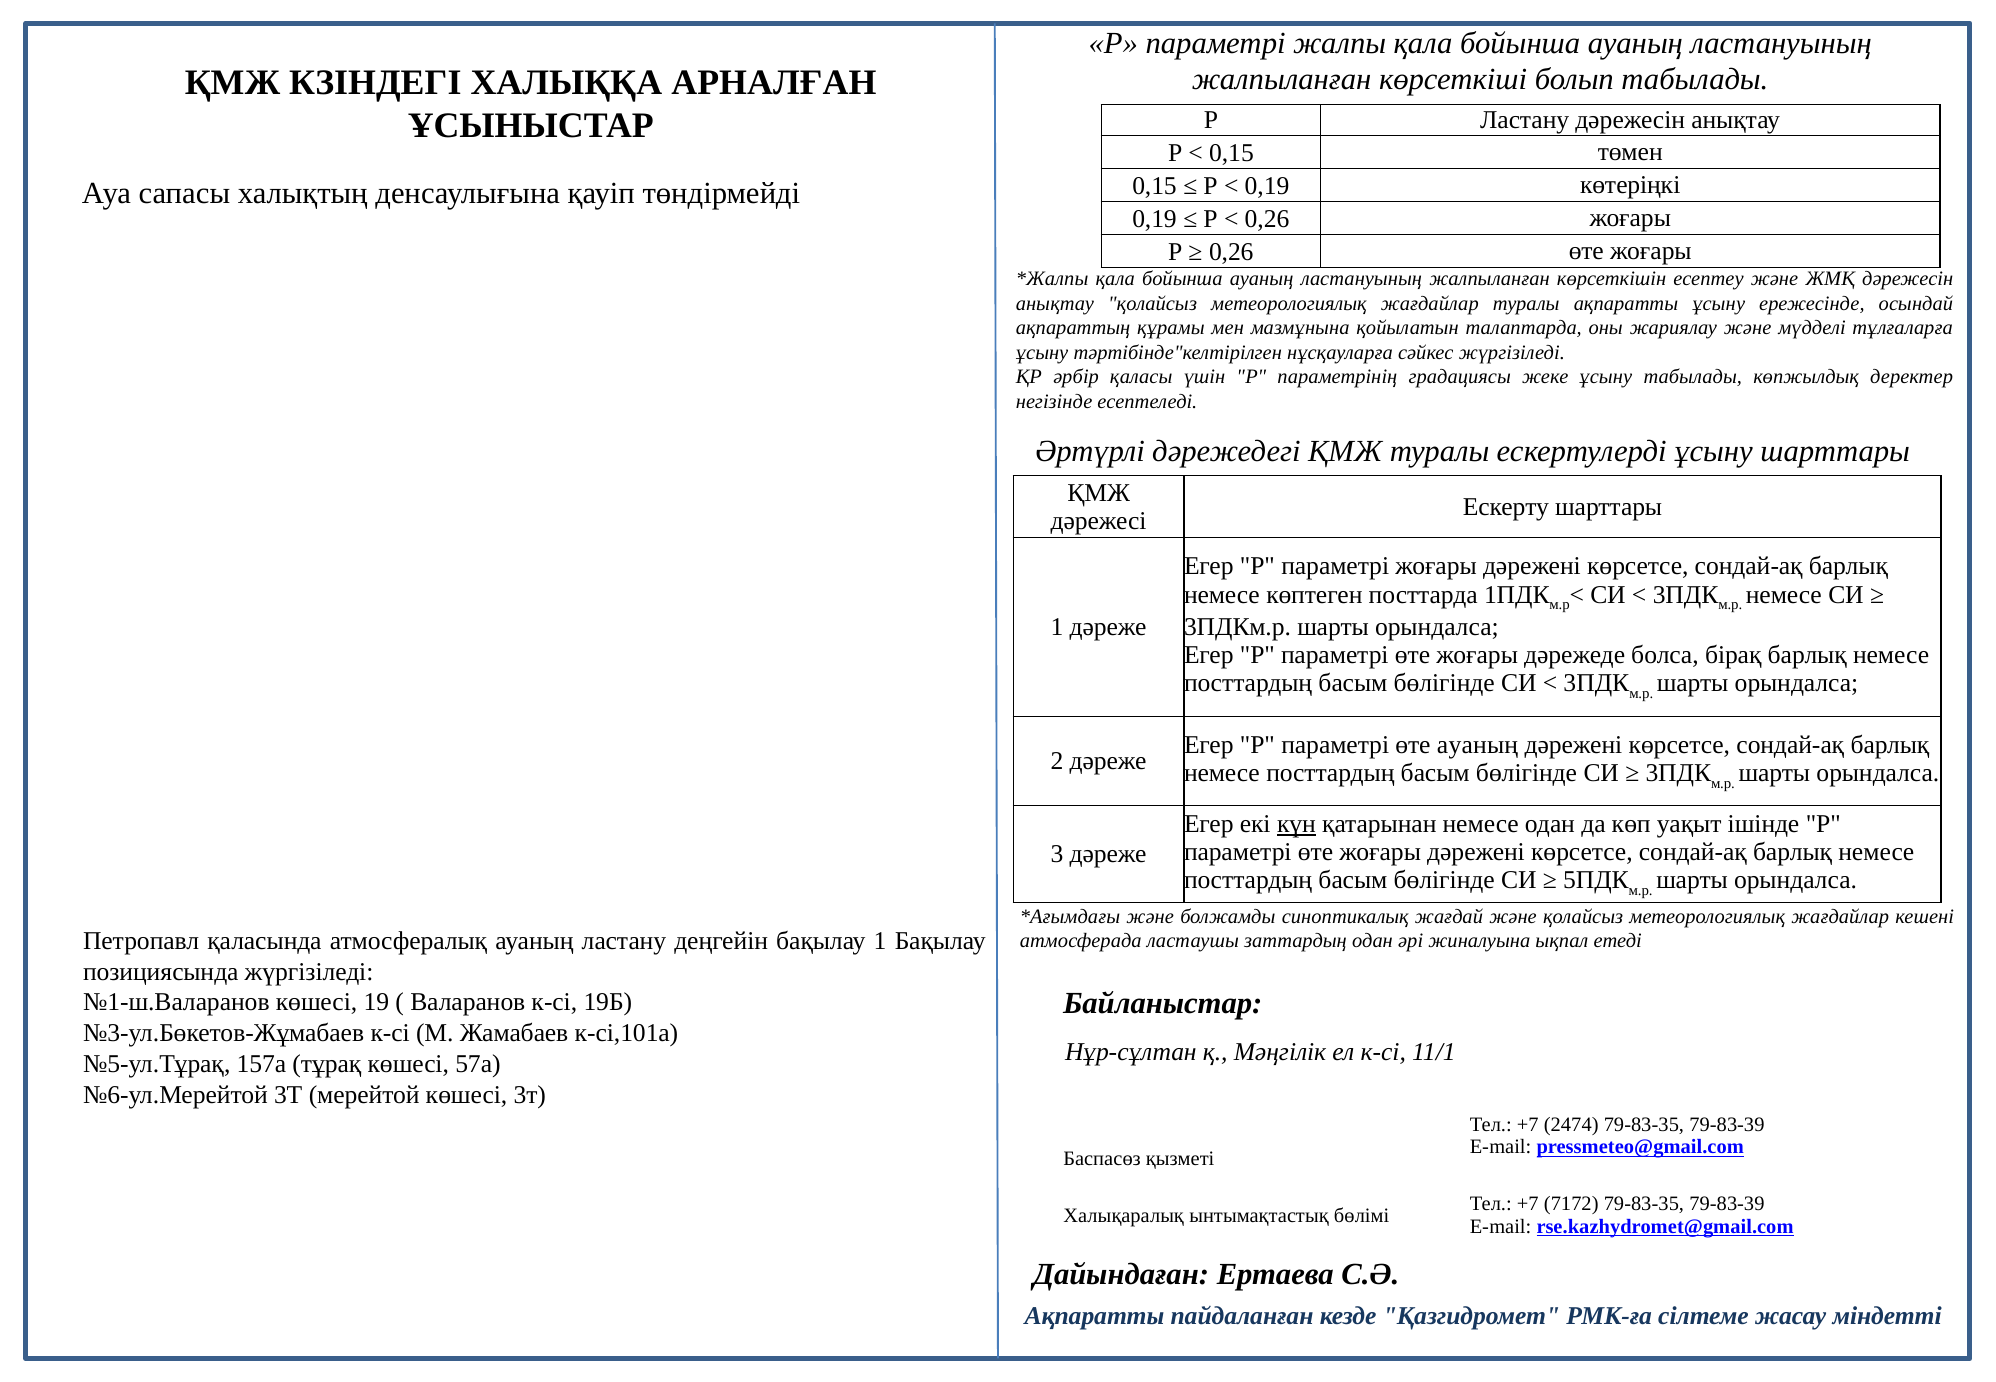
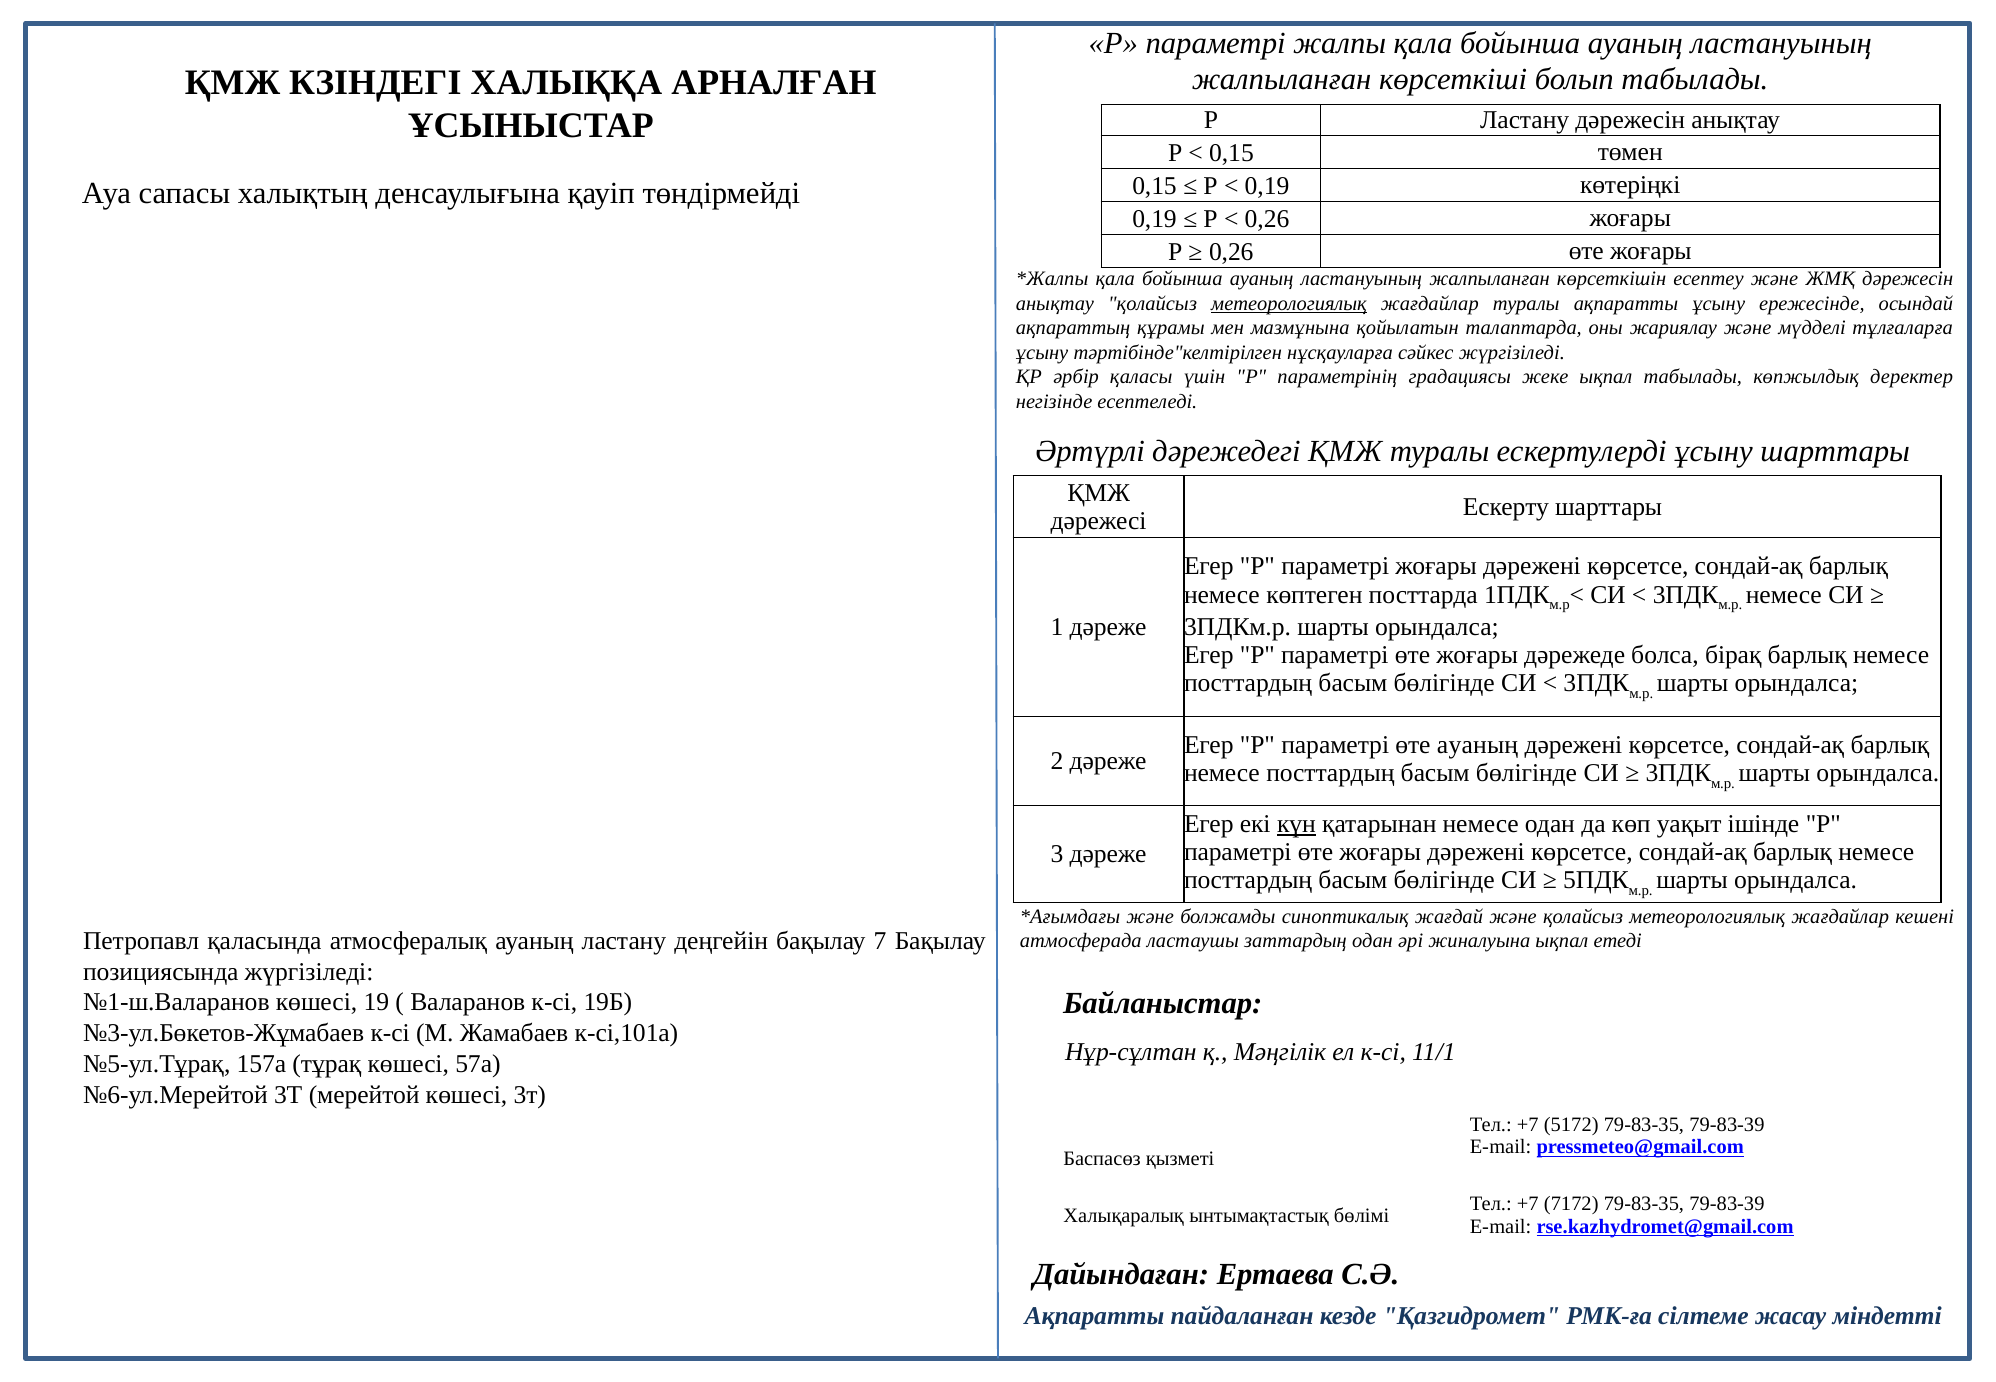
метеорологиялық at (1289, 303) underline: none -> present
жеке ұсыну: ұсыну -> ықпал
бақылау 1: 1 -> 7
2474: 2474 -> 5172
